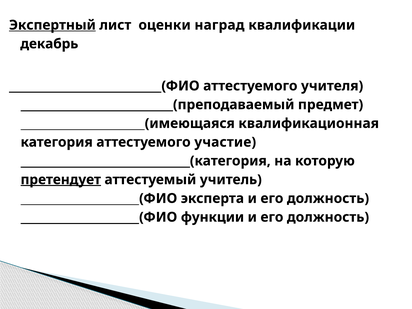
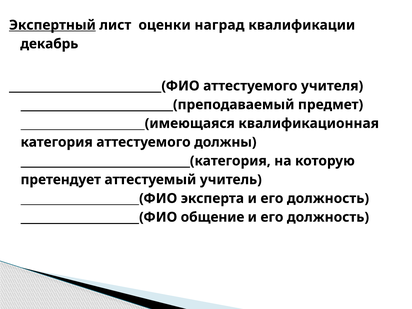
участие: участие -> должны
претендует underline: present -> none
функции: функции -> общение
